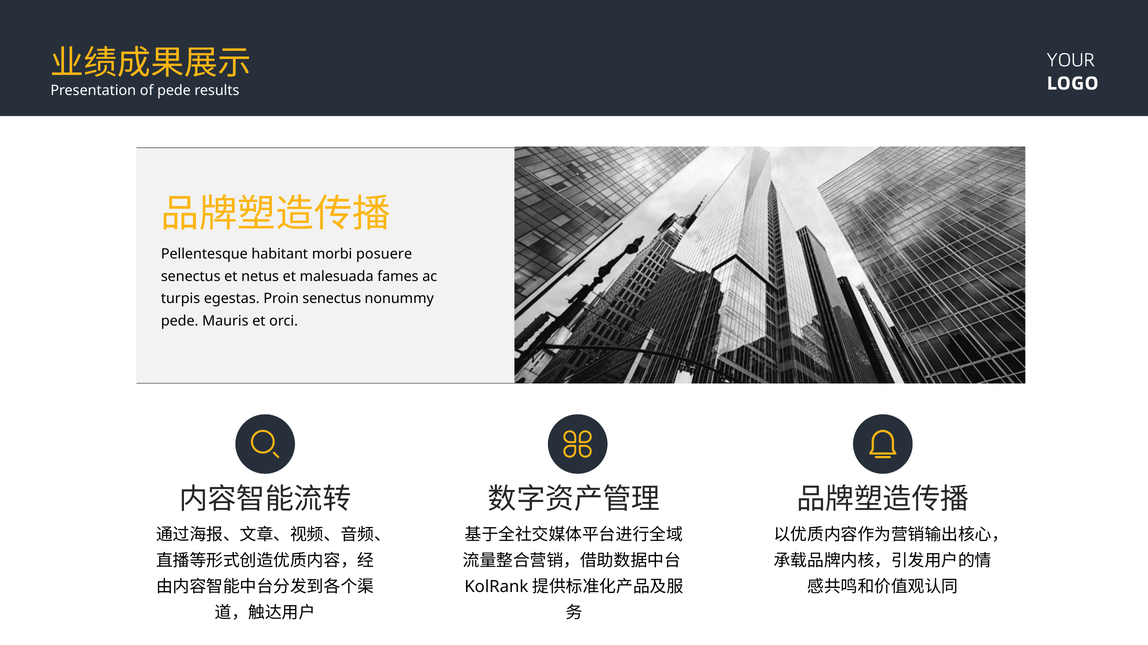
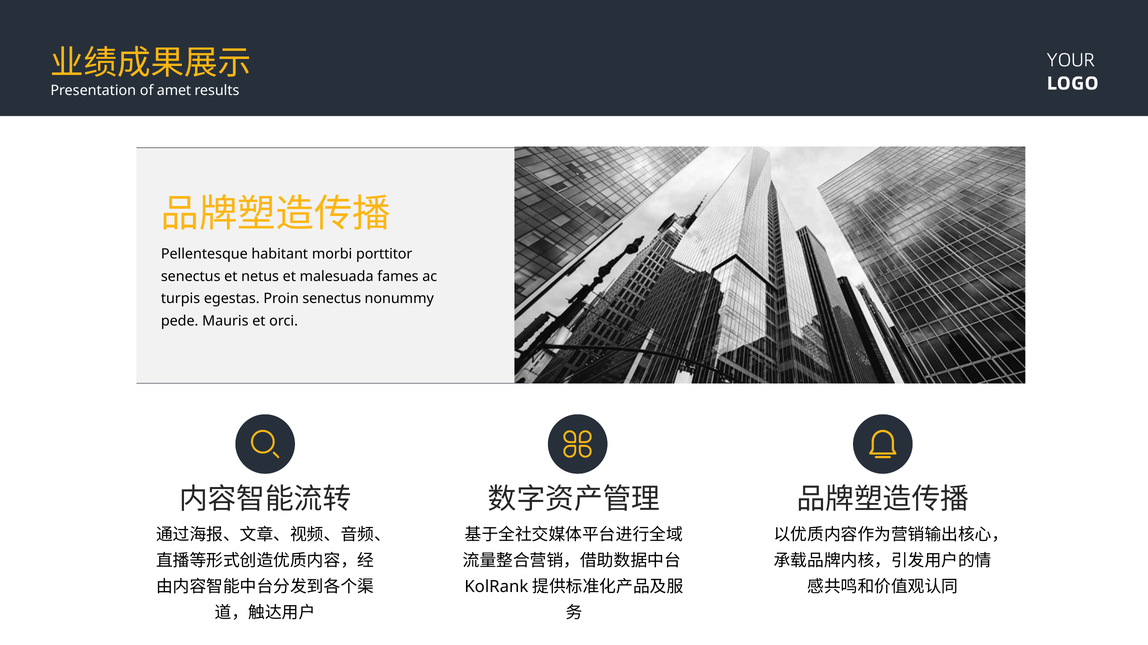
of pede: pede -> amet
posuere: posuere -> porttitor
